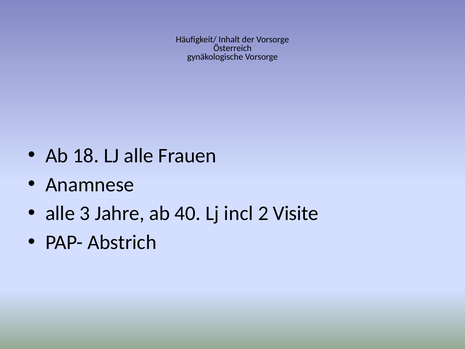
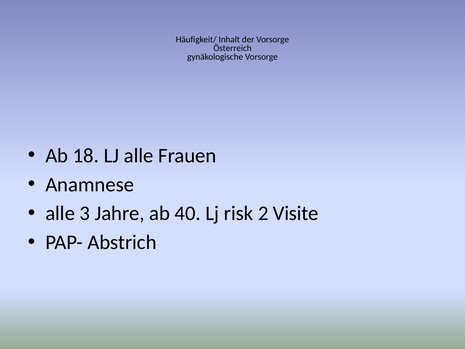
incl: incl -> risk
